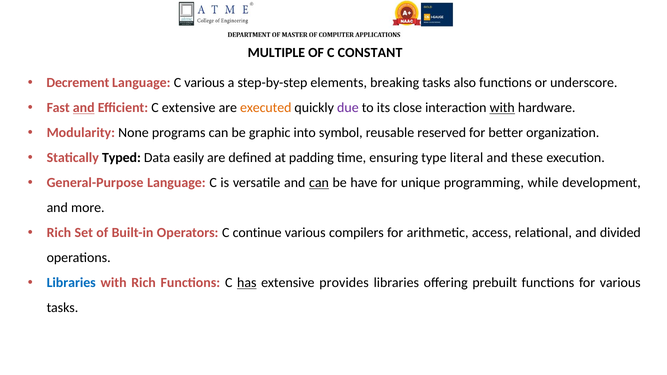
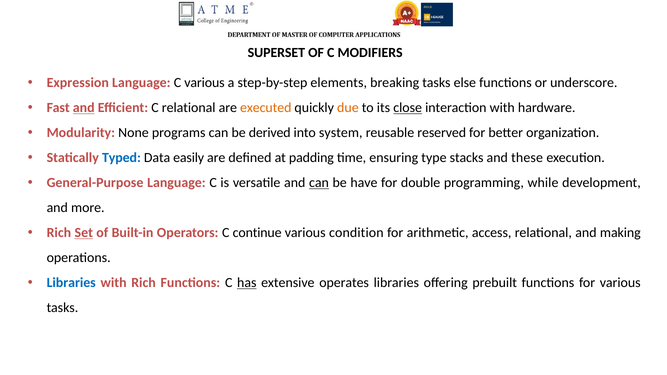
MULTIPLE: MULTIPLE -> SUPERSET
CONSTANT: CONSTANT -> MODIFIERS
Decrement: Decrement -> Expression
also: also -> else
C extensive: extensive -> relational
due colour: purple -> orange
close underline: none -> present
with at (502, 108) underline: present -> none
graphic: graphic -> derived
symbol: symbol -> system
Typed colour: black -> blue
literal: literal -> stacks
unique: unique -> double
Set underline: none -> present
compilers: compilers -> condition
divided: divided -> making
provides: provides -> operates
